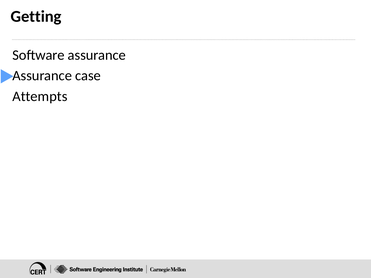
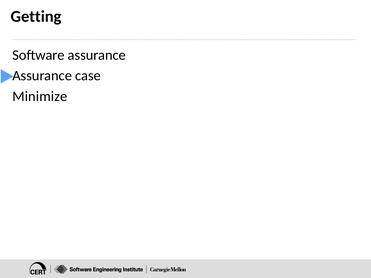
Attempts: Attempts -> Minimize
